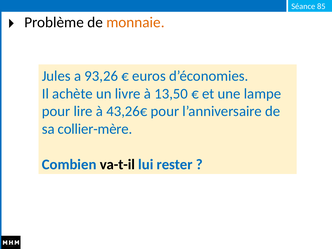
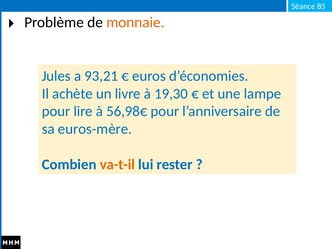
93,26: 93,26 -> 93,21
13,50: 13,50 -> 19,30
43,26€: 43,26€ -> 56,98€
collier-mère: collier-mère -> euros-mère
va-t-il colour: black -> orange
